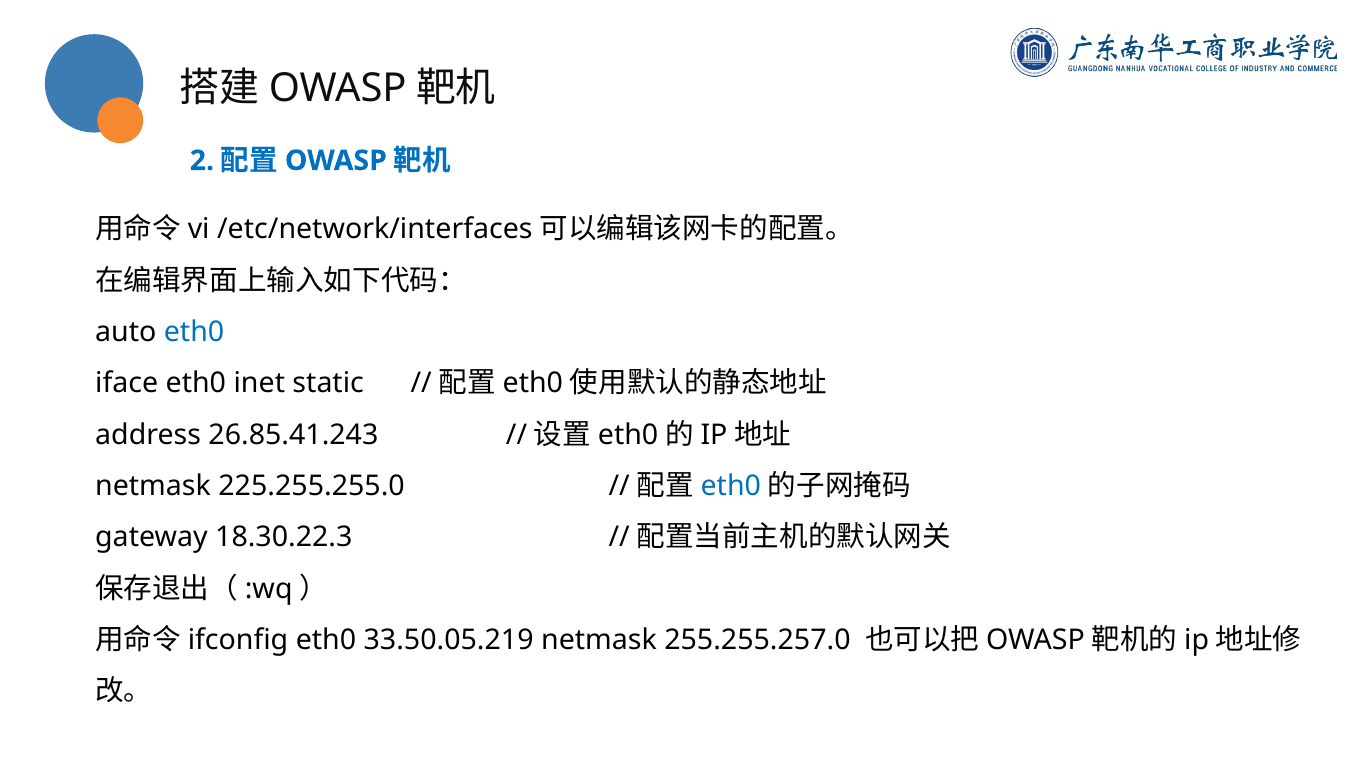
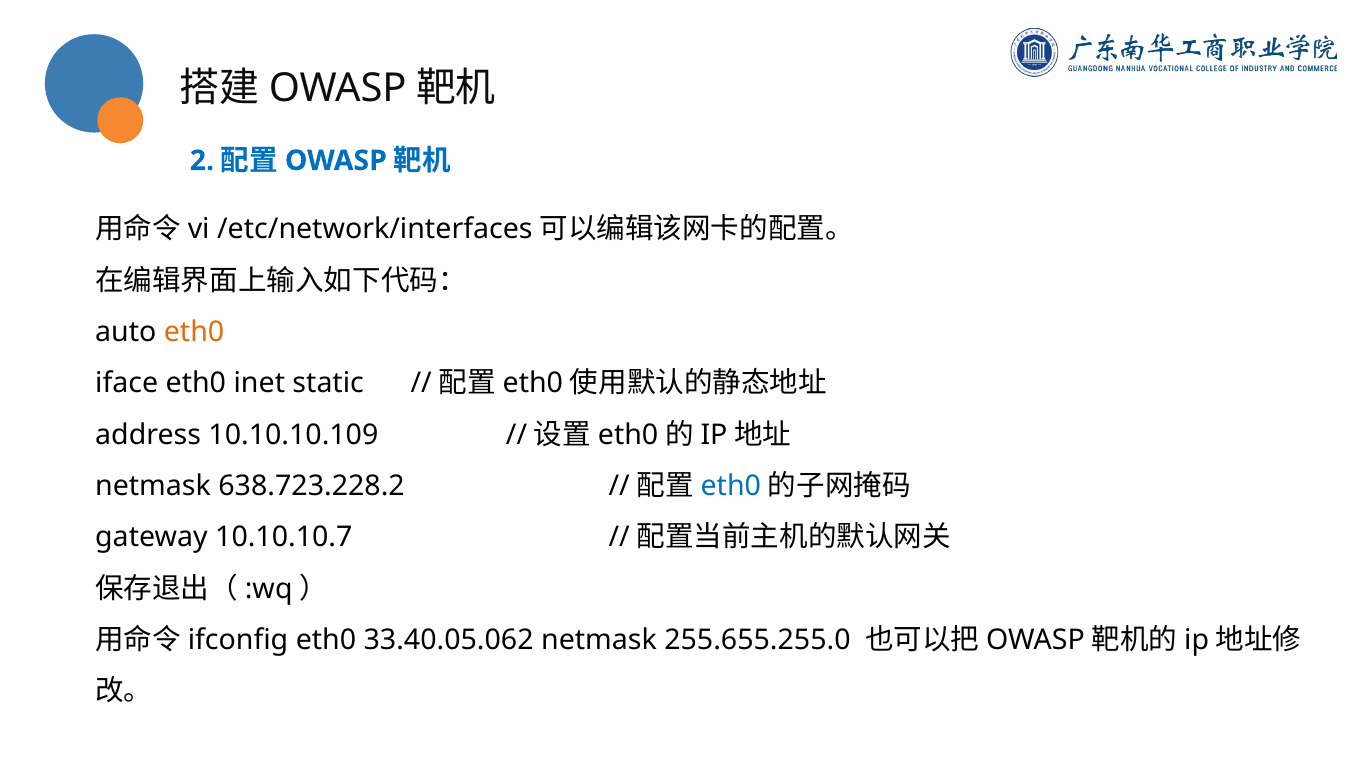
eth0 at (194, 332) colour: blue -> orange
26.85.41.243: 26.85.41.243 -> 10.10.10.109
225.255.255.0: 225.255.255.0 -> 638.723.228.2
18.30.22.3: 18.30.22.3 -> 10.10.10.7
33.50.05.219: 33.50.05.219 -> 33.40.05.062
255.255.257.0: 255.255.257.0 -> 255.655.255.0
